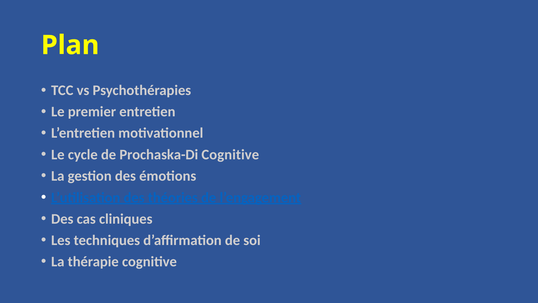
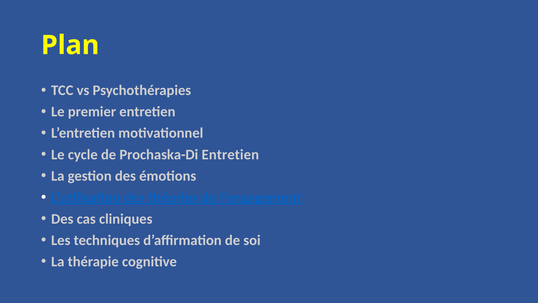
Prochaska-Di Cognitive: Cognitive -> Entretien
